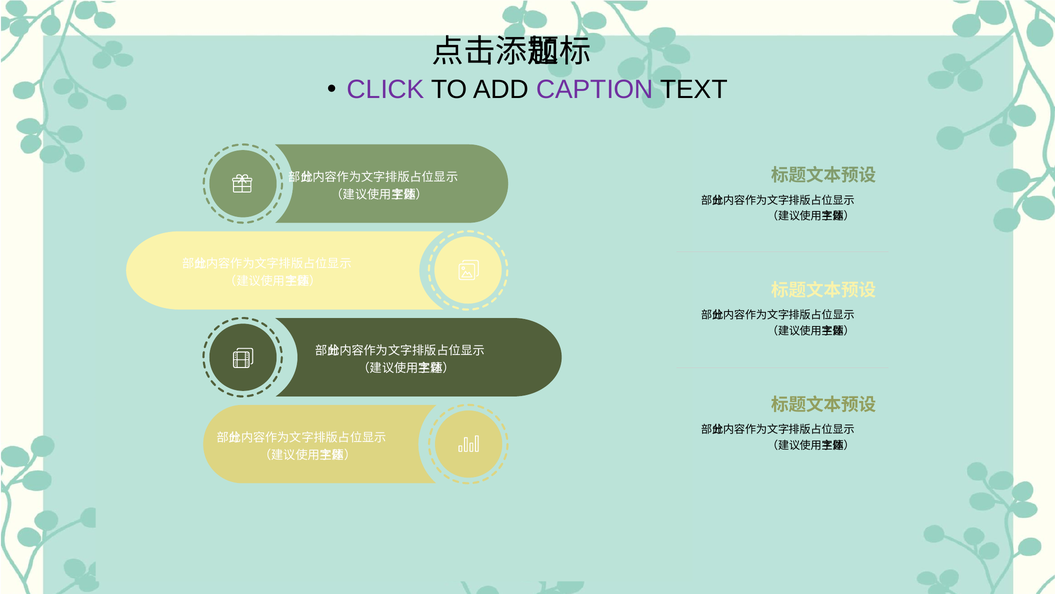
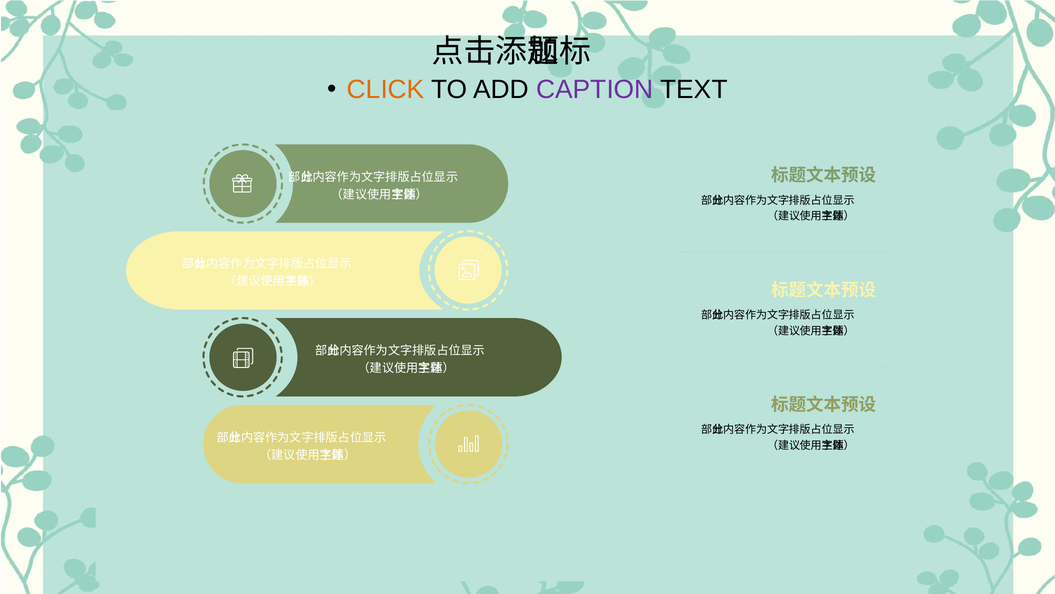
CLICK colour: purple -> orange
